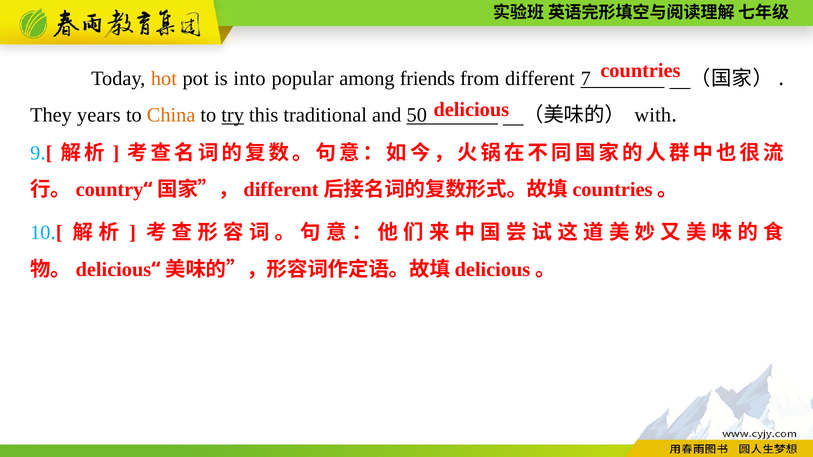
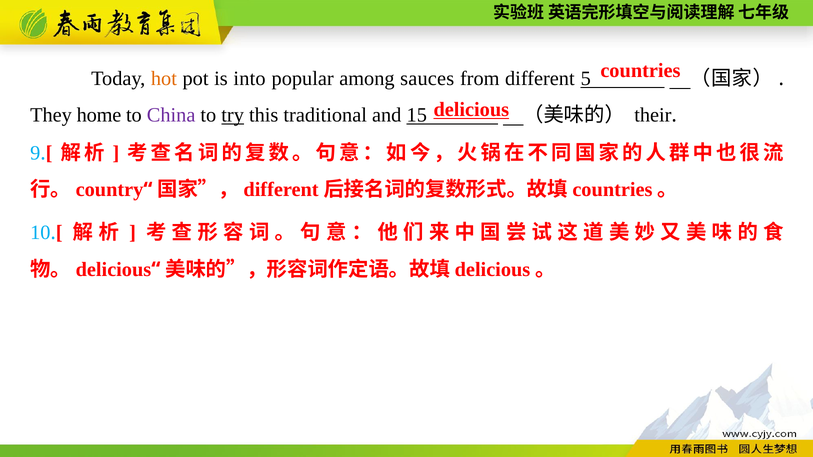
friends: friends -> sauces
7: 7 -> 5
delicious underline: none -> present
years: years -> home
China colour: orange -> purple
50: 50 -> 15
with: with -> their
